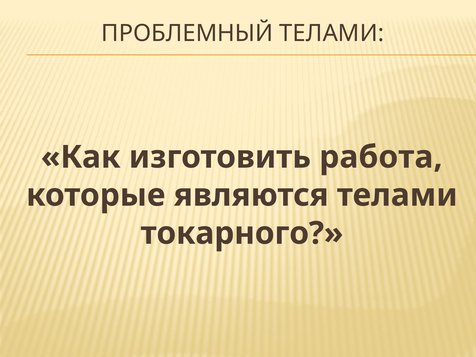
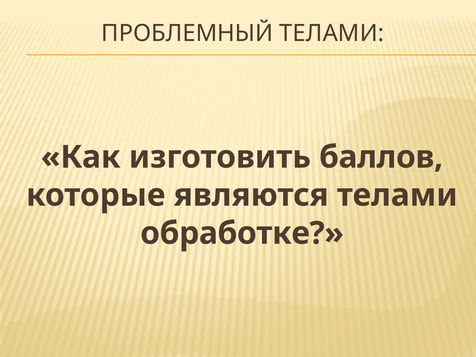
работа: работа -> баллов
токарного: токарного -> обработке
